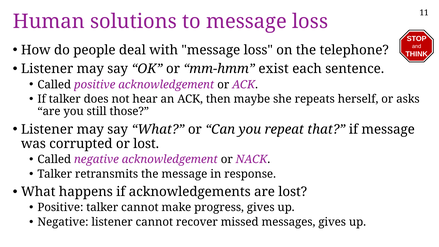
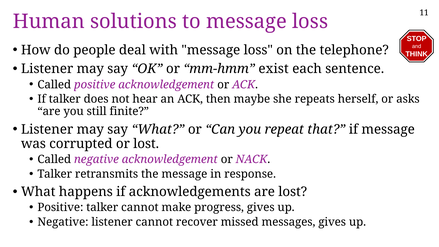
those: those -> finite
